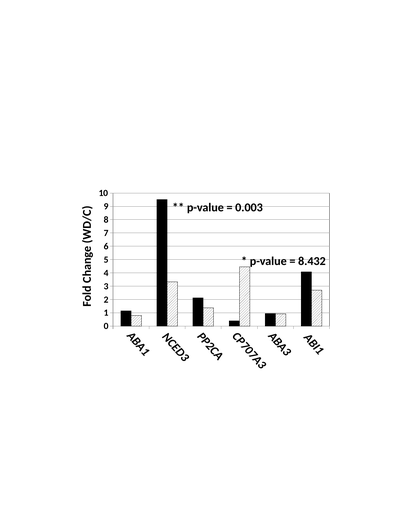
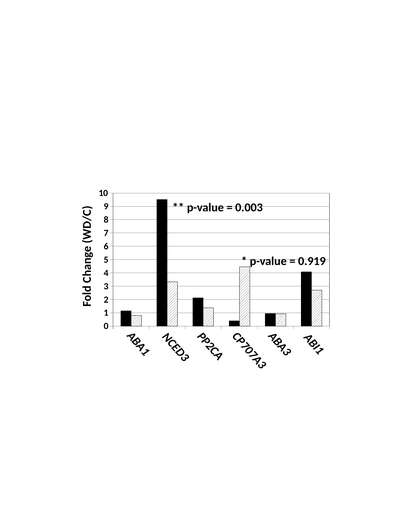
8.432: 8.432 -> 0.919
